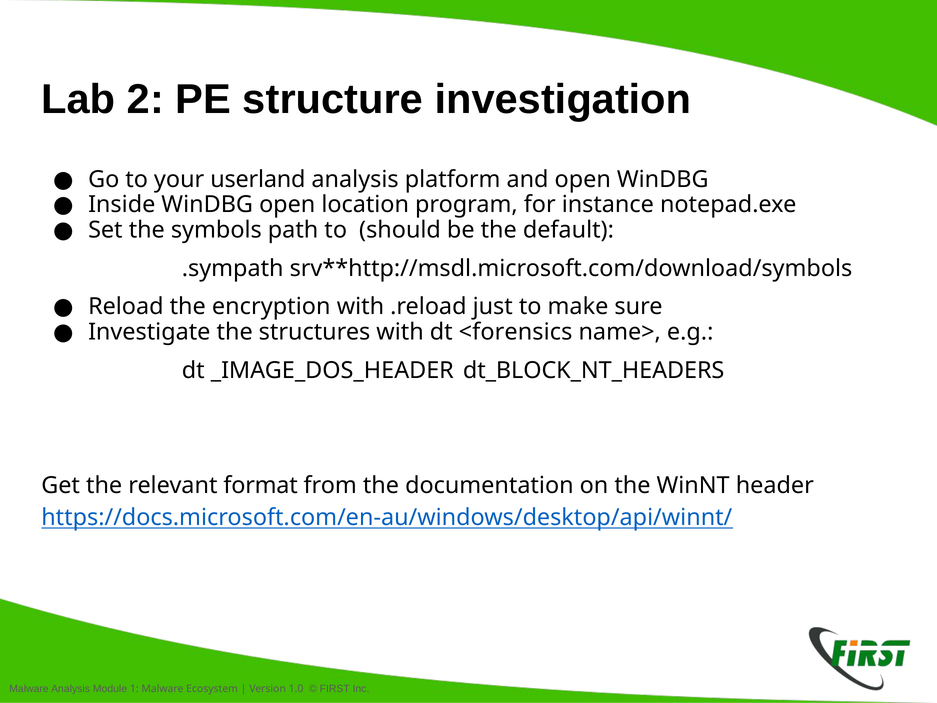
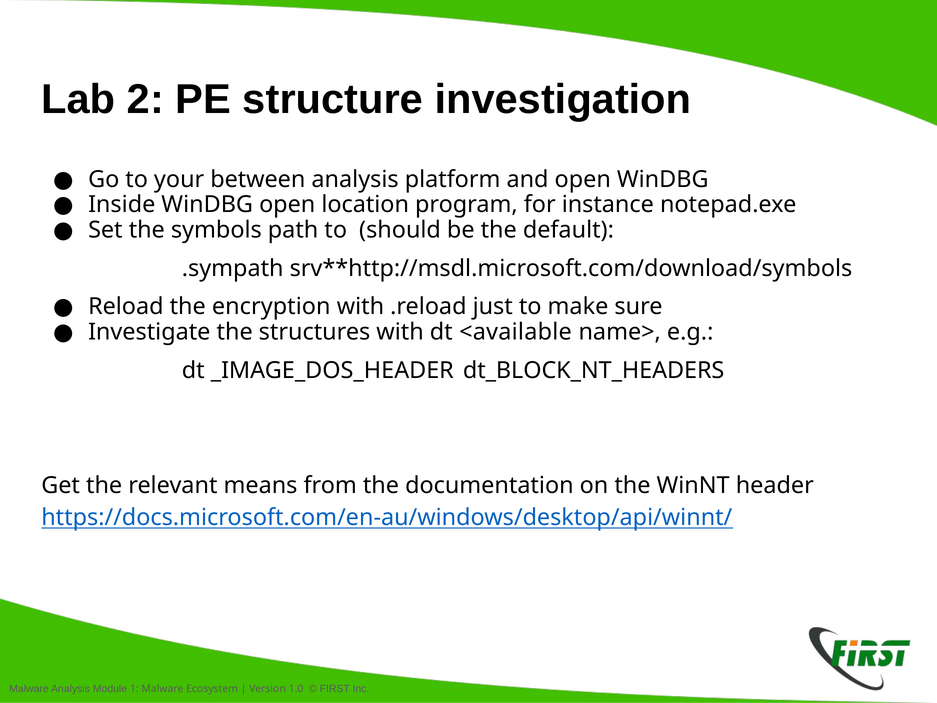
userland: userland -> between
<forensics: <forensics -> <available
format: format -> means
